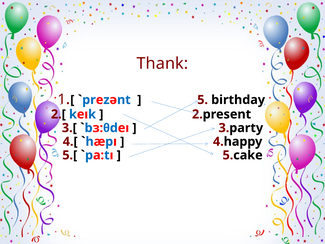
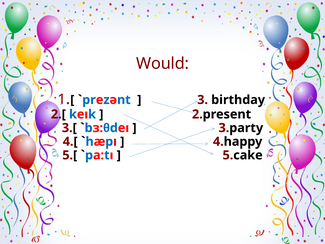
Thank: Thank -> Would
5: 5 -> 3
